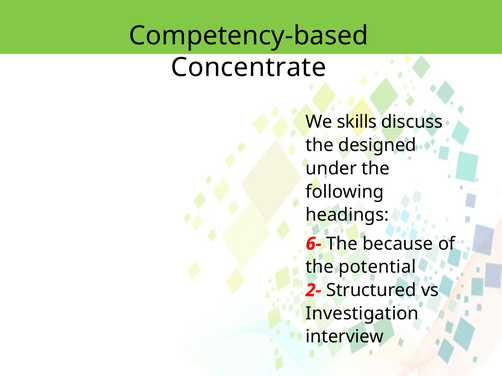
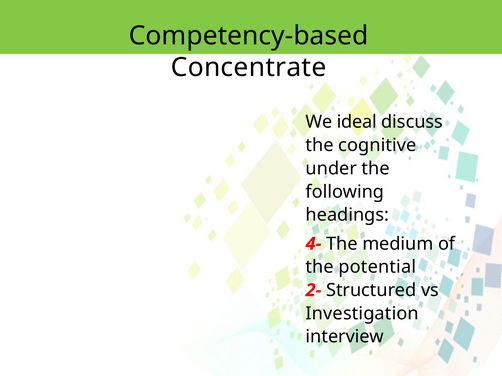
skills: skills -> ideal
designed: designed -> cognitive
6-: 6- -> 4-
because: because -> medium
